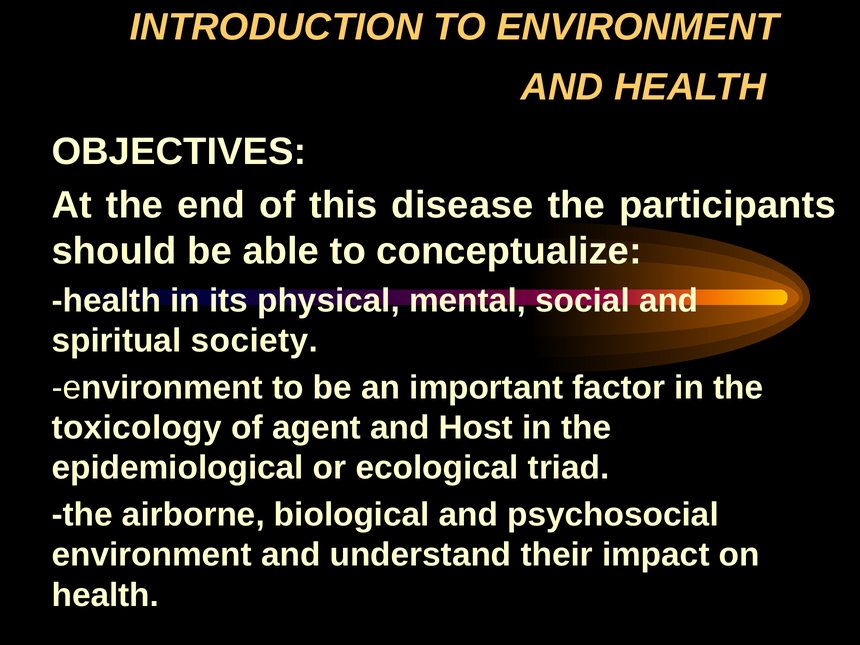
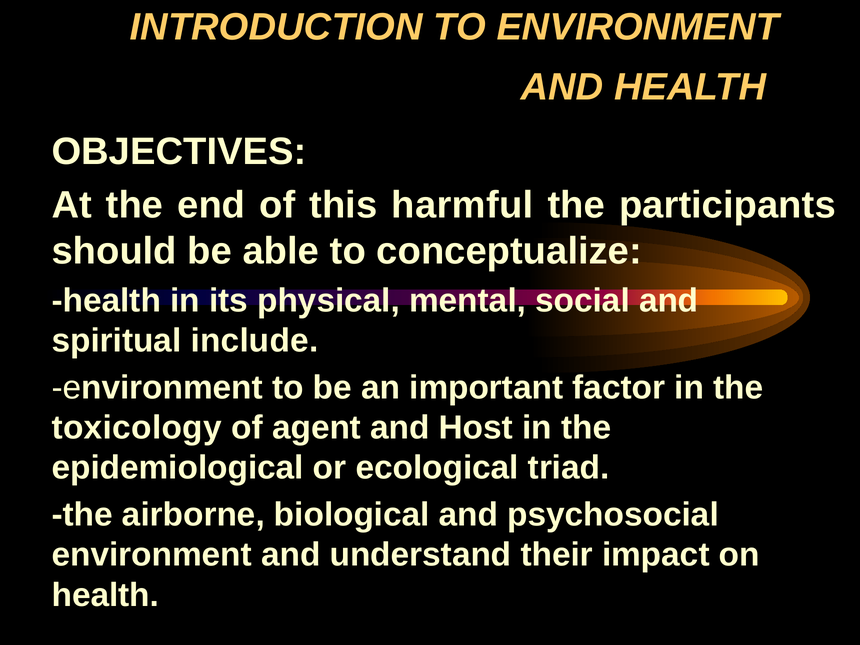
disease: disease -> harmful
society: society -> include
